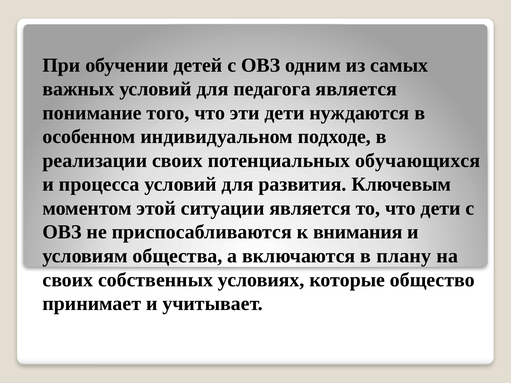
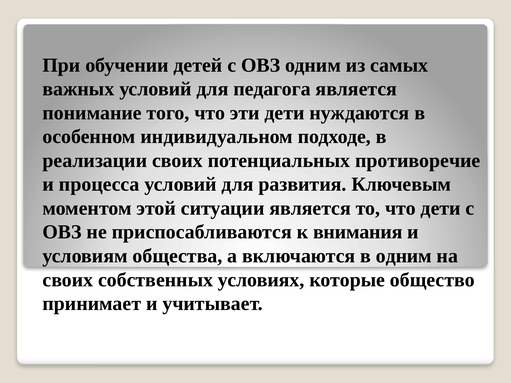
обучающихся: обучающихся -> противоречие
в плану: плану -> одним
